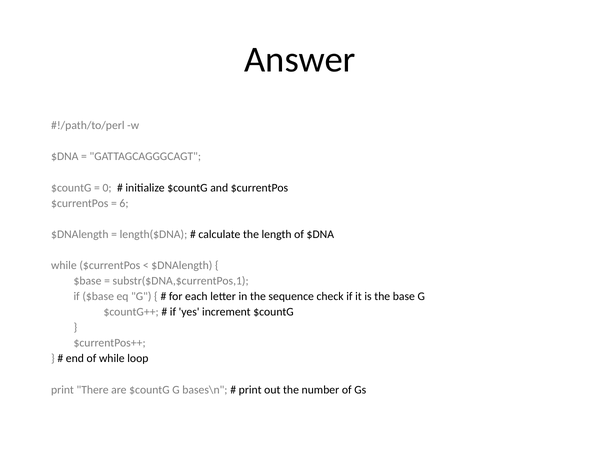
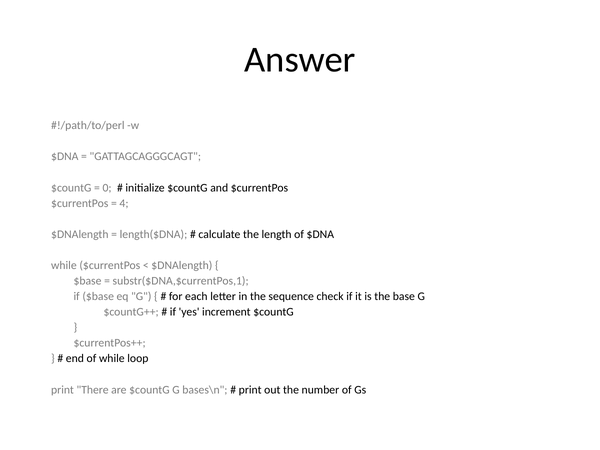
6: 6 -> 4
